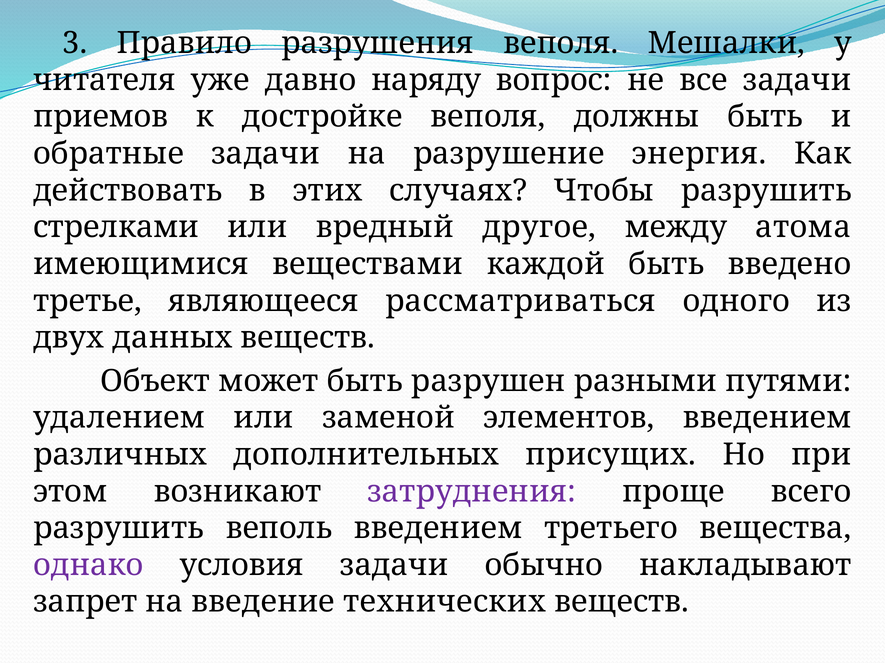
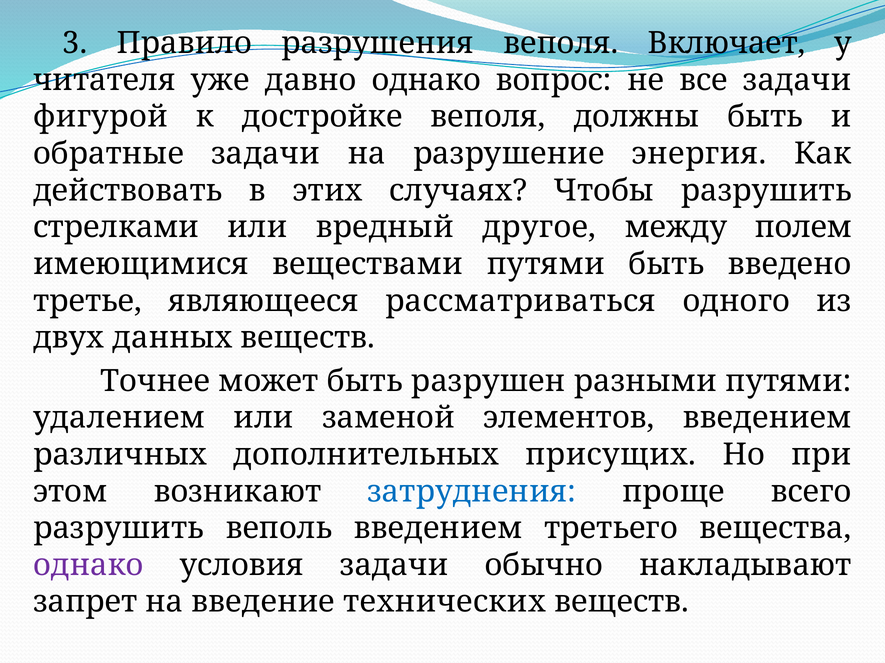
Мешалки: Мешалки -> Включает
давно наряду: наряду -> однако
приемов: приемов -> фигурой
атома: атома -> полем
веществами каждой: каждой -> путями
Объект: Объект -> Точнее
затруднения colour: purple -> blue
